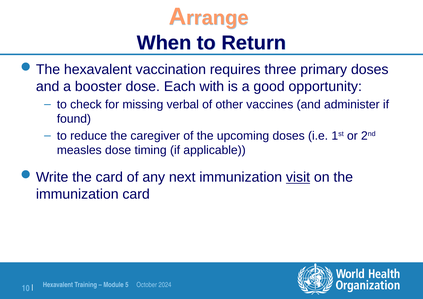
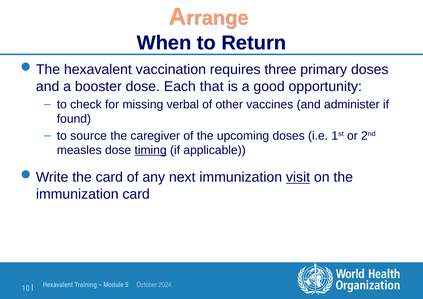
with: with -> that
reduce: reduce -> source
timing underline: none -> present
